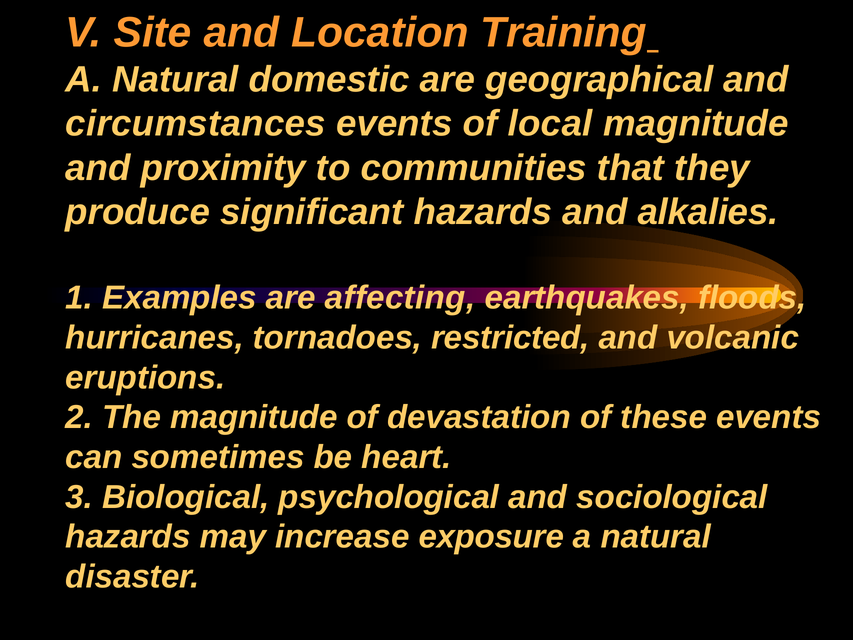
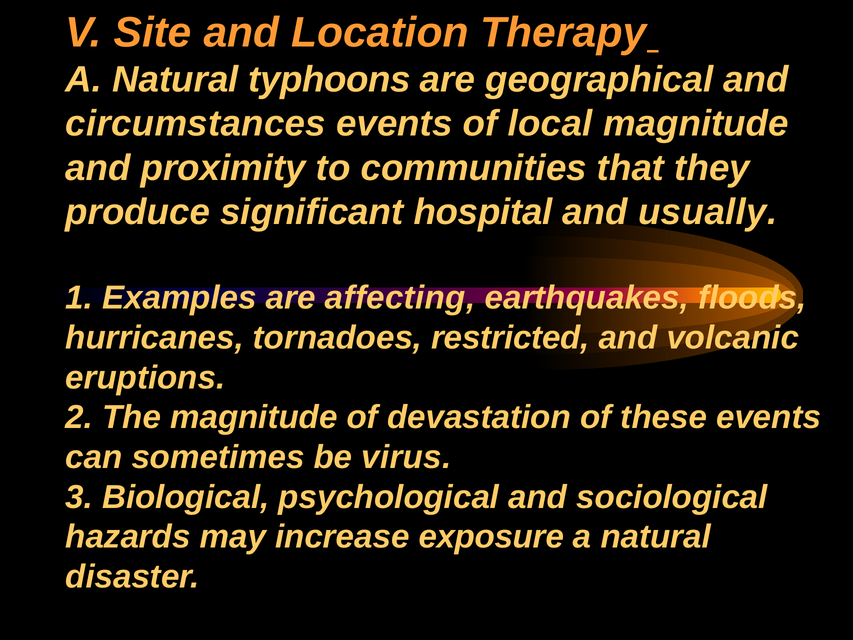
Training: Training -> Therapy
domestic: domestic -> typhoons
significant hazards: hazards -> hospital
alkalies: alkalies -> usually
heart: heart -> virus
